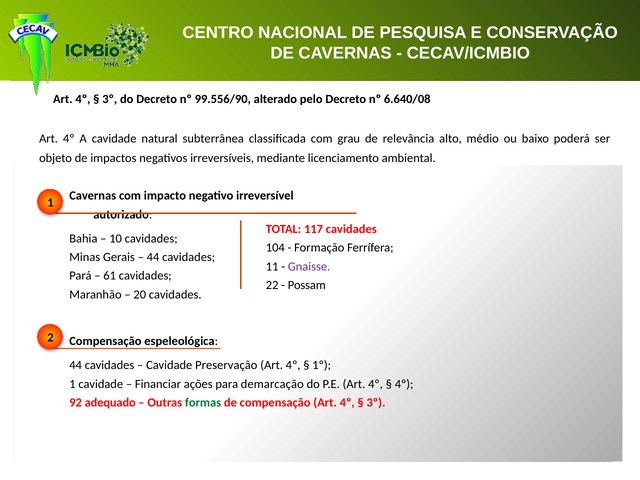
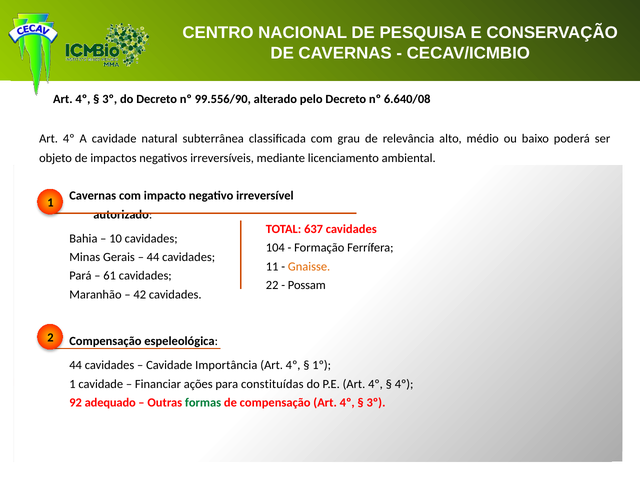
117: 117 -> 637
Gnaisse colour: purple -> orange
20: 20 -> 42
Preservação at (226, 365): Preservação -> Importância
demarcação: demarcação -> constituídas
